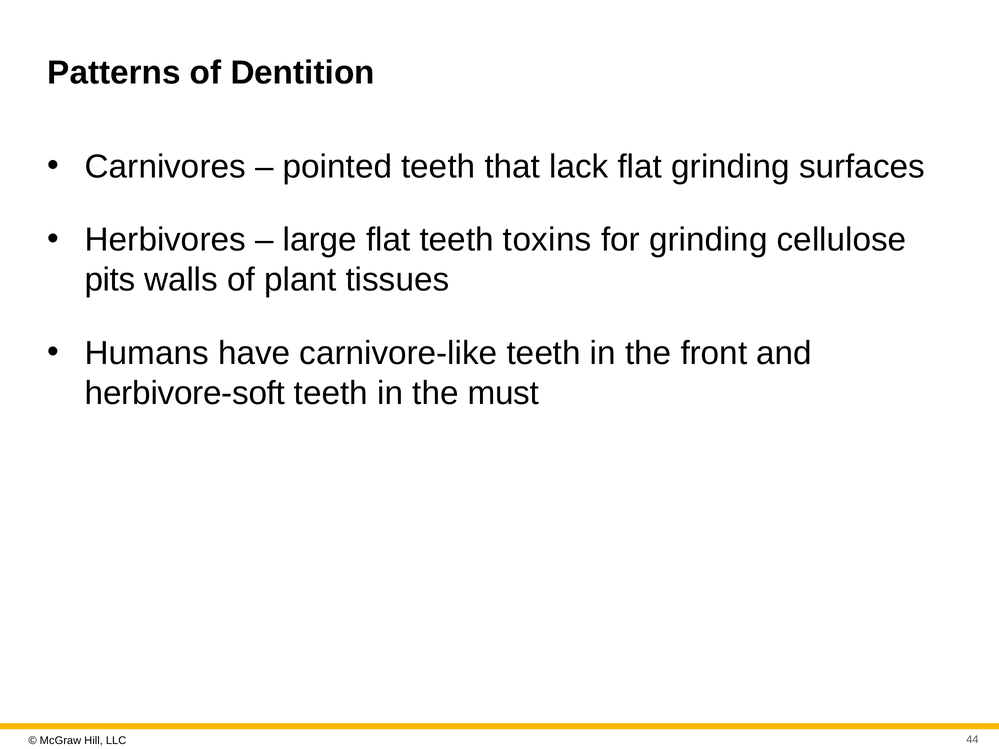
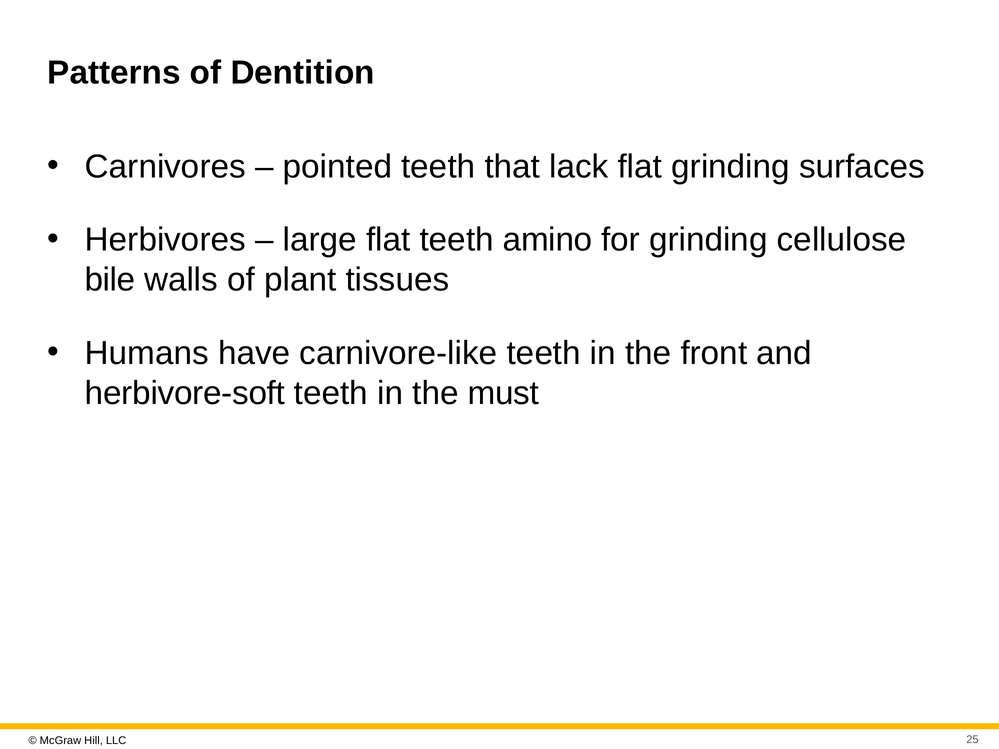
toxins: toxins -> amino
pits: pits -> bile
44: 44 -> 25
